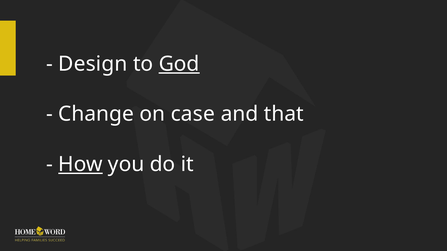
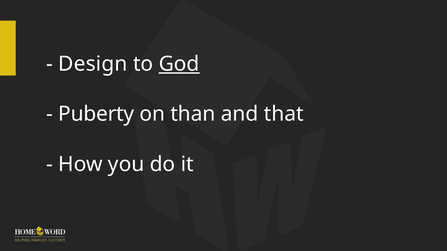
Change: Change -> Puberty
case: case -> than
How underline: present -> none
